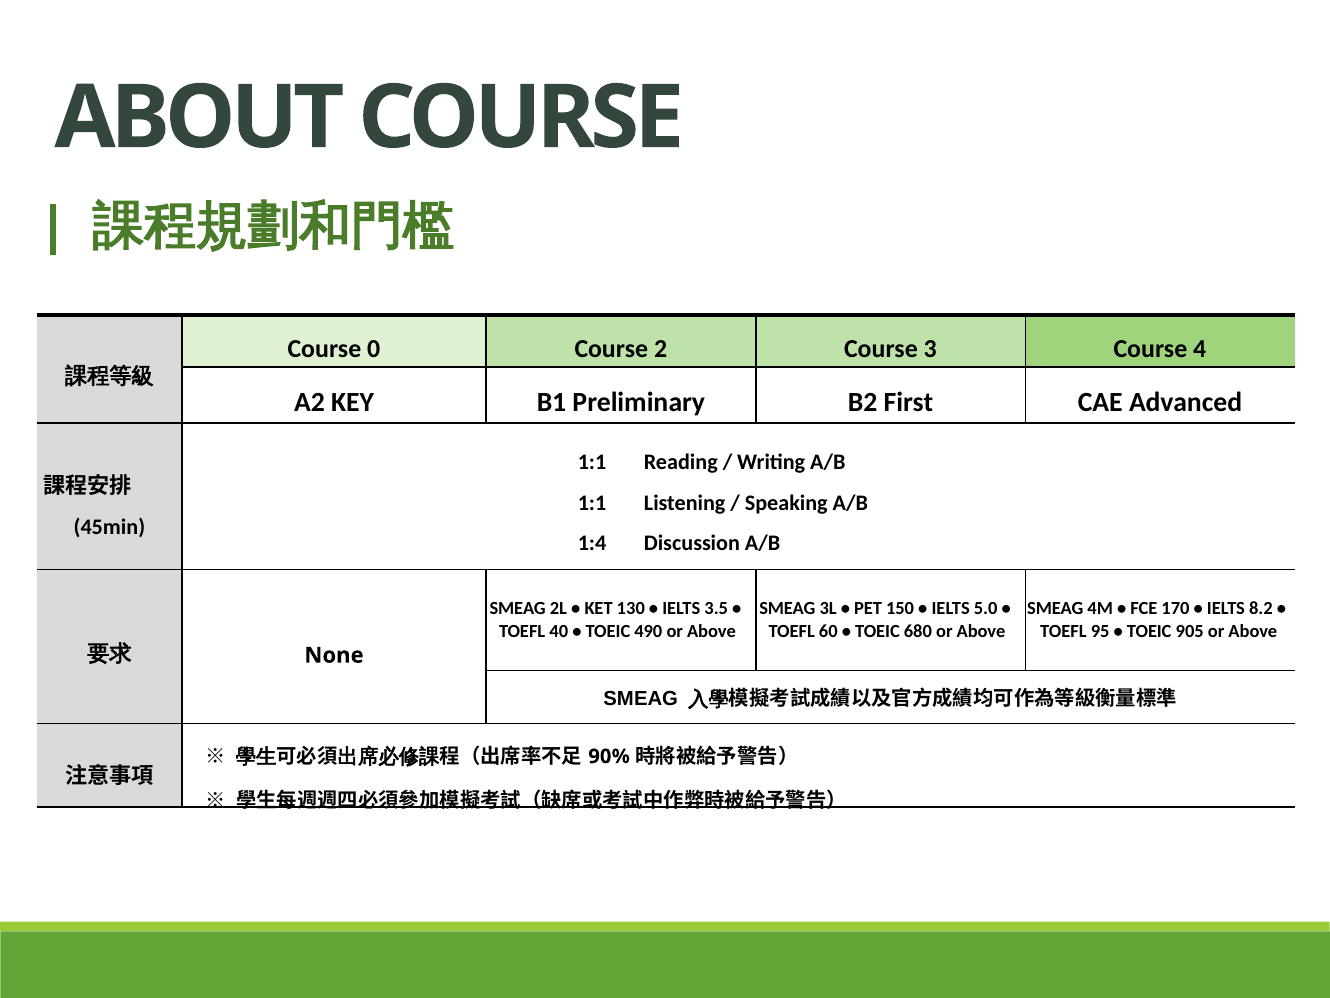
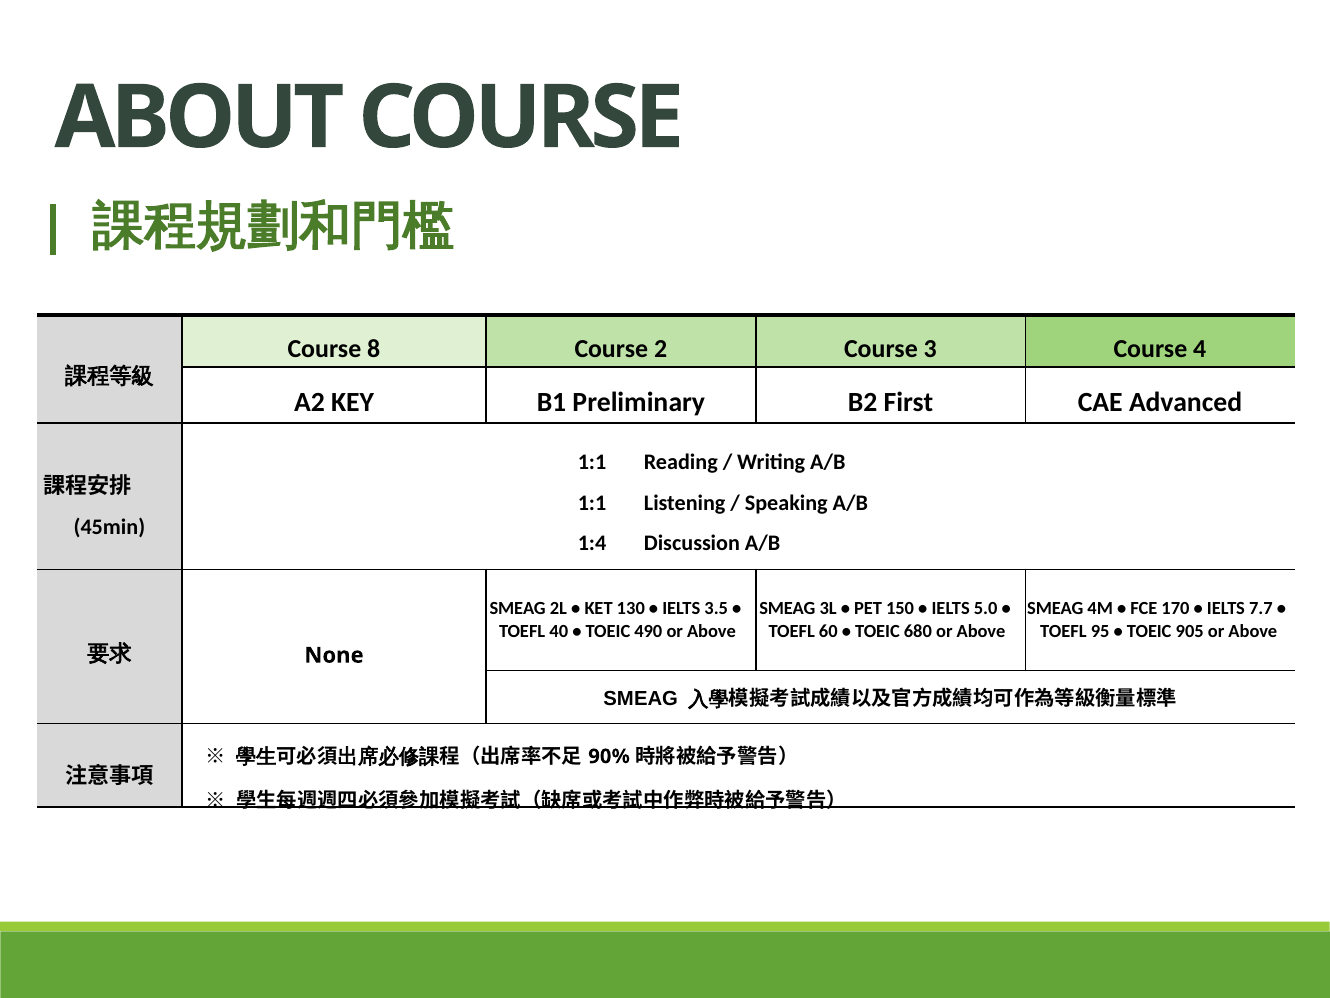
0: 0 -> 8
8.2: 8.2 -> 7.7
